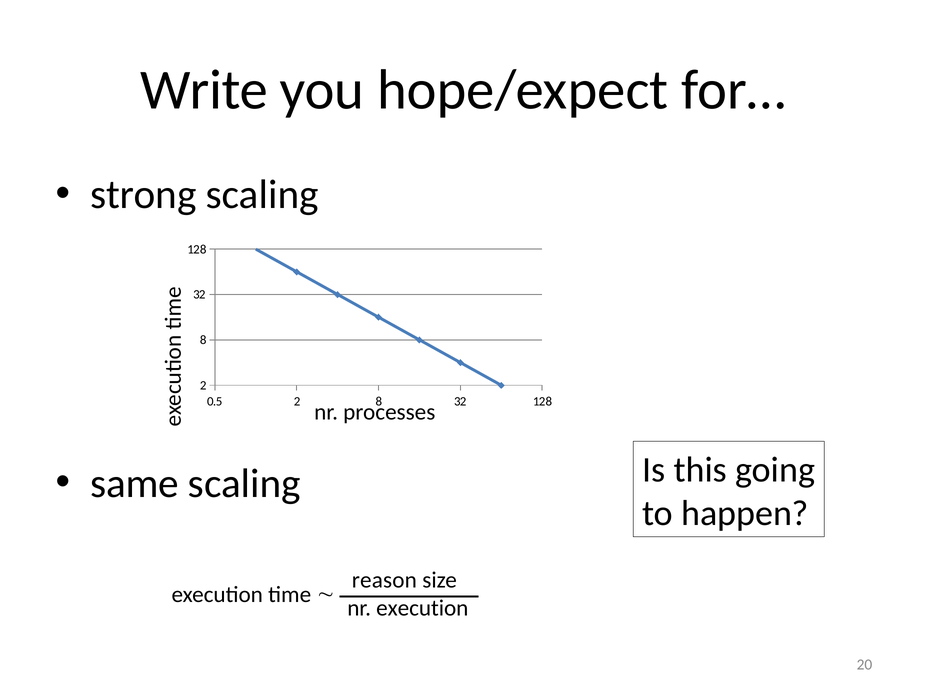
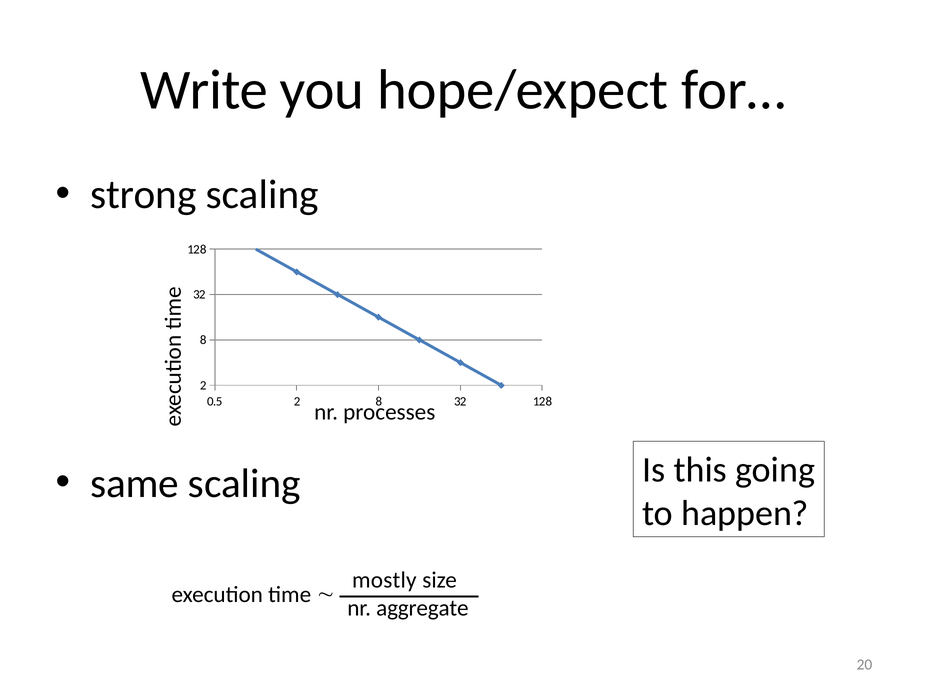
reason: reason -> mostly
nr execution: execution -> aggregate
